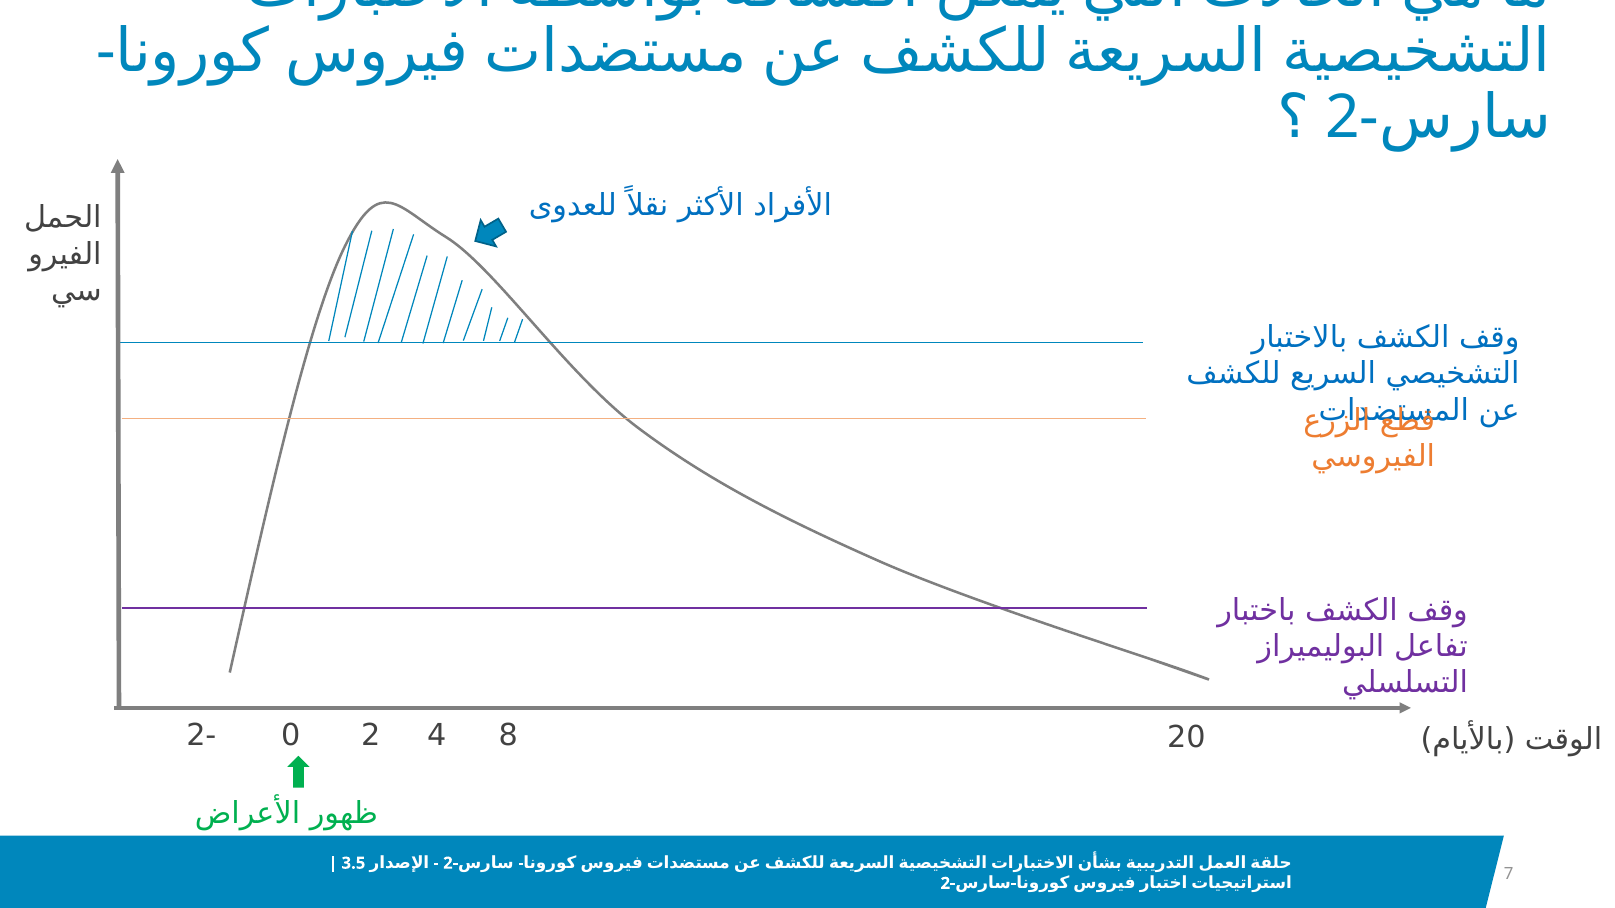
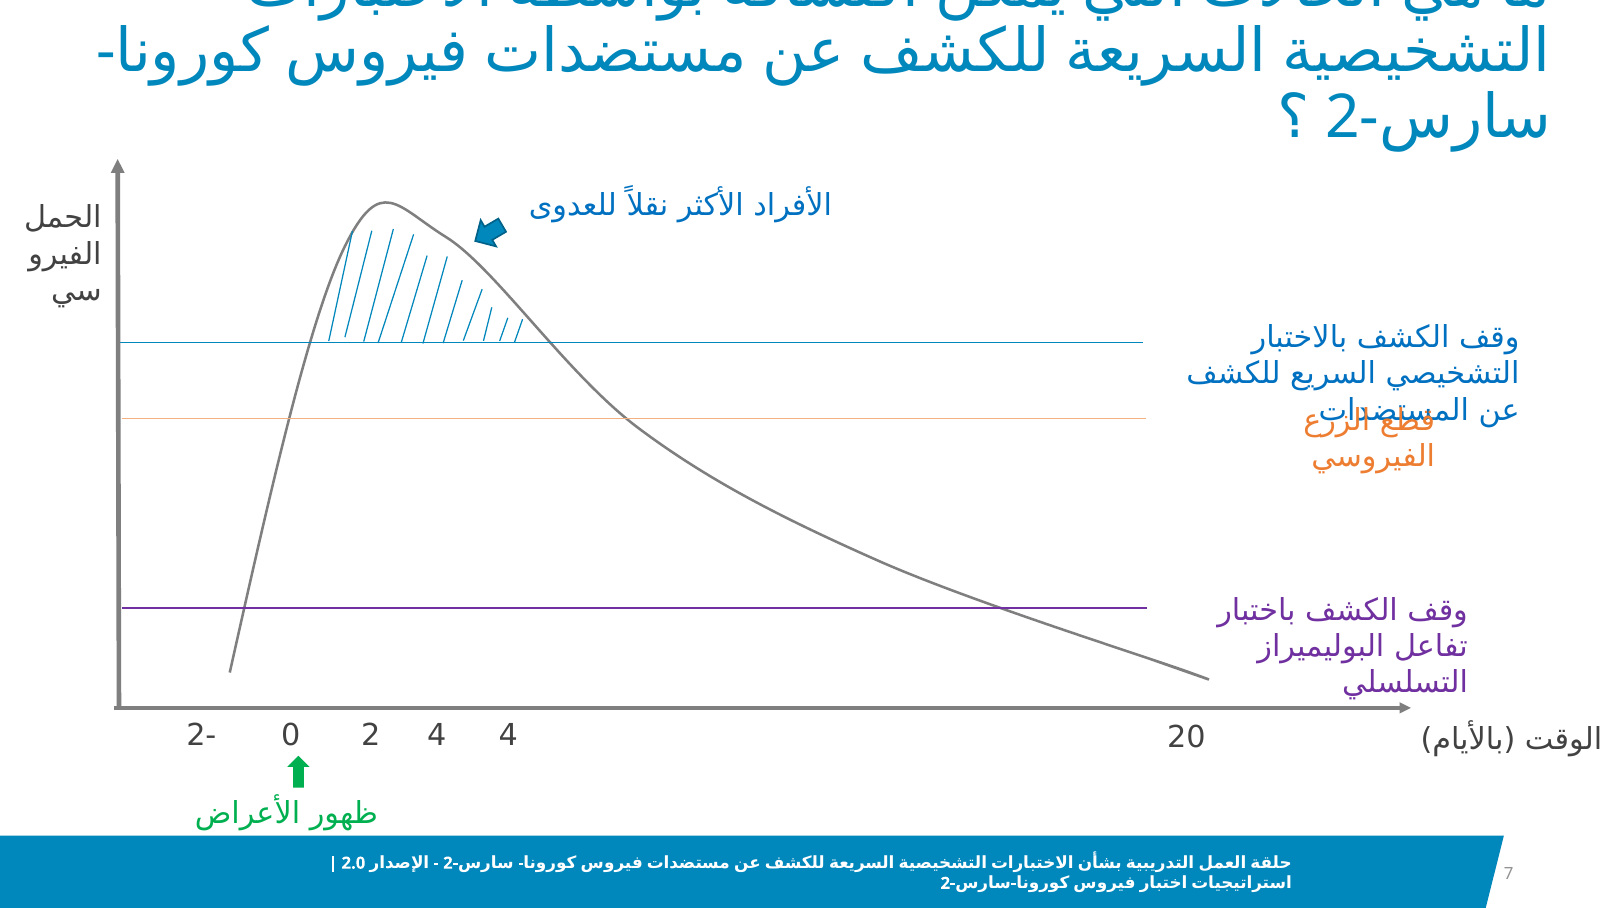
2 8: 8 -> 4
3.5: 3.5 -> 2.0
